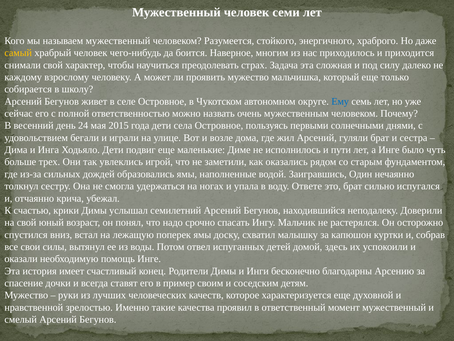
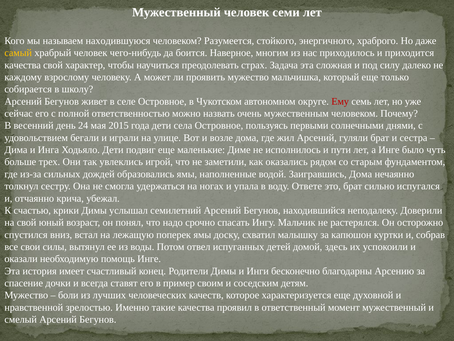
называем мужественный: мужественный -> находившуюся
снимали at (23, 65): снимали -> качества
Ему colour: blue -> red
Заигравшись Один: Один -> Дома
руки: руки -> боли
